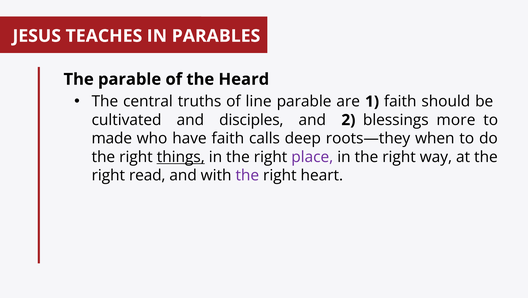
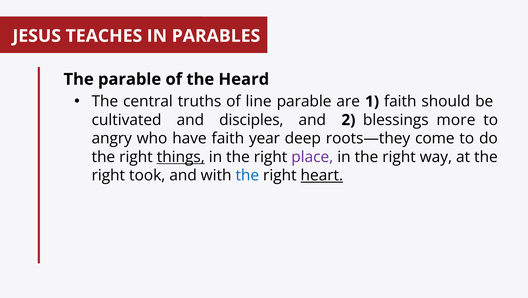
made: made -> angry
calls: calls -> year
when: when -> come
read: read -> took
the at (247, 175) colour: purple -> blue
heart underline: none -> present
